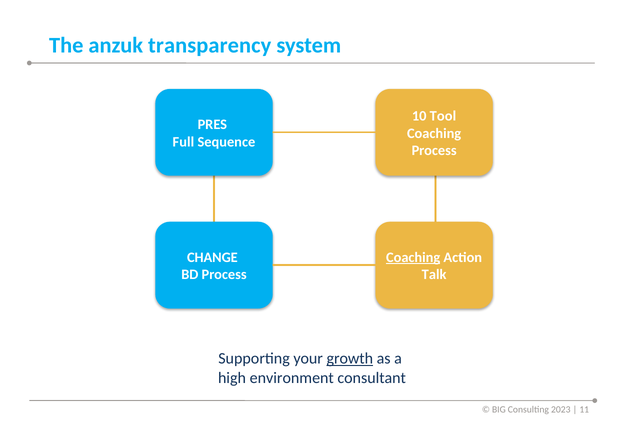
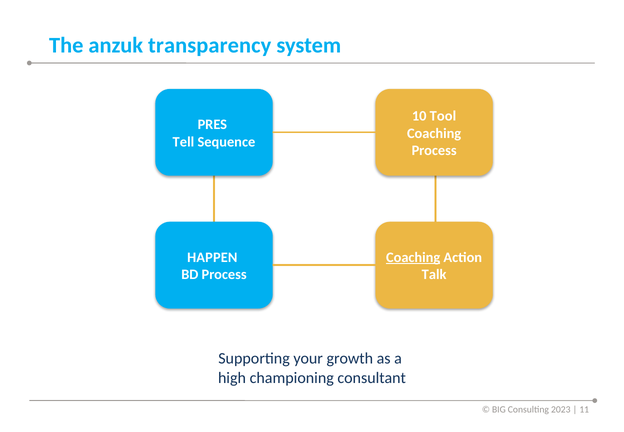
Full: Full -> Tell
CHANGE: CHANGE -> HAPPEN
growth underline: present -> none
environment: environment -> championing
